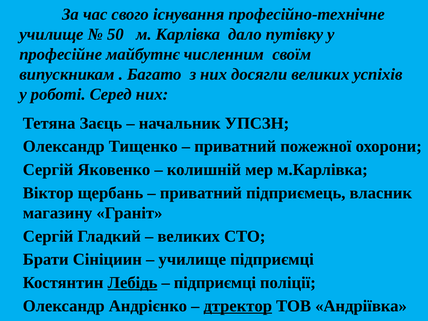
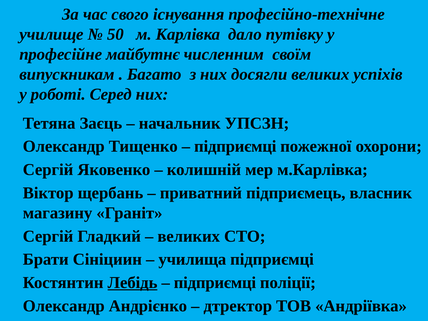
приватний at (235, 146): приватний -> підприємці
училище at (192, 259): училище -> училища
дтректор underline: present -> none
